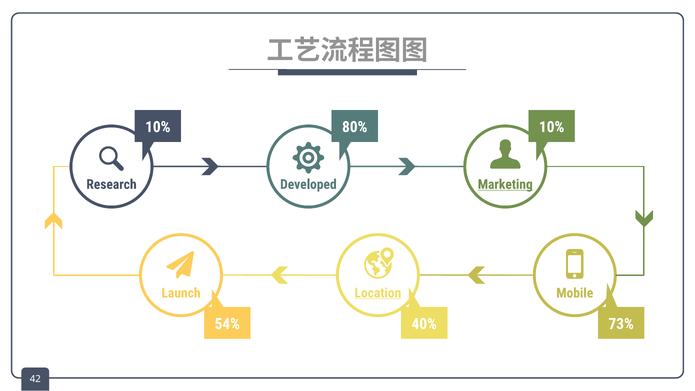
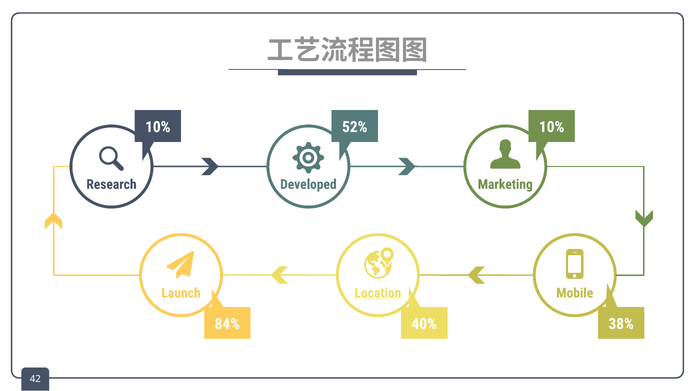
80%: 80% -> 52%
Marketing underline: present -> none
54%: 54% -> 84%
73%: 73% -> 38%
